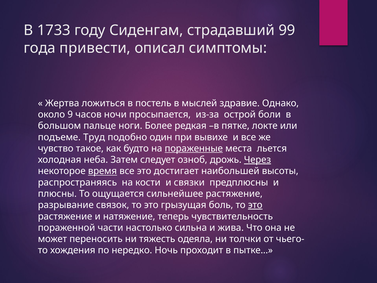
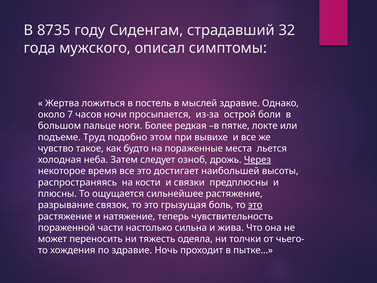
1733: 1733 -> 8735
99: 99 -> 32
привести: привести -> мужского
9: 9 -> 7
один: один -> этом
пораженные underline: present -> none
время underline: present -> none
по нередко: нередко -> здравие
